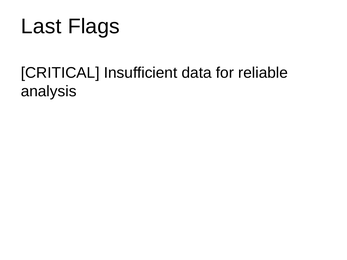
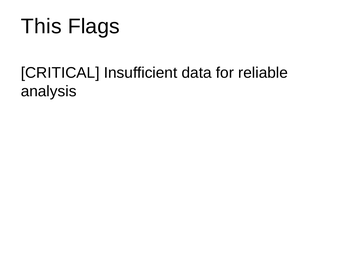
Last: Last -> This
